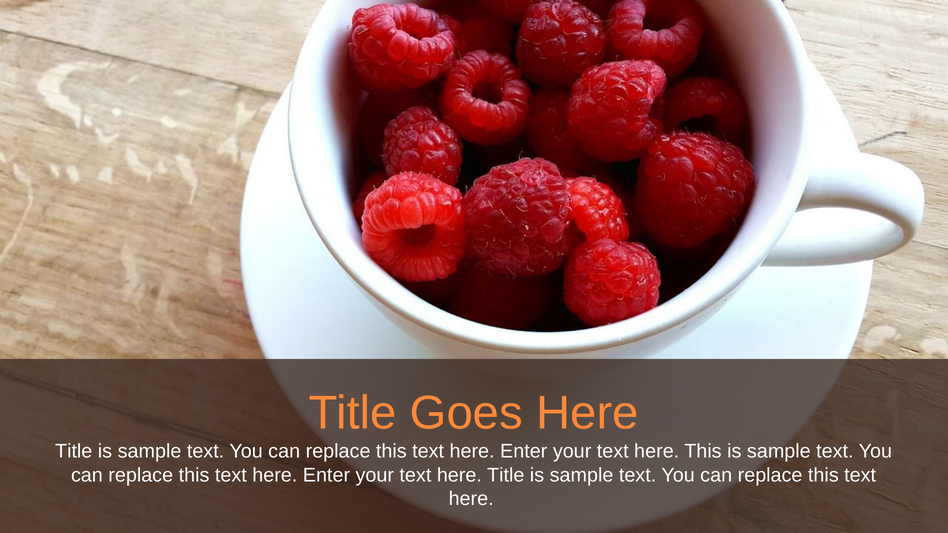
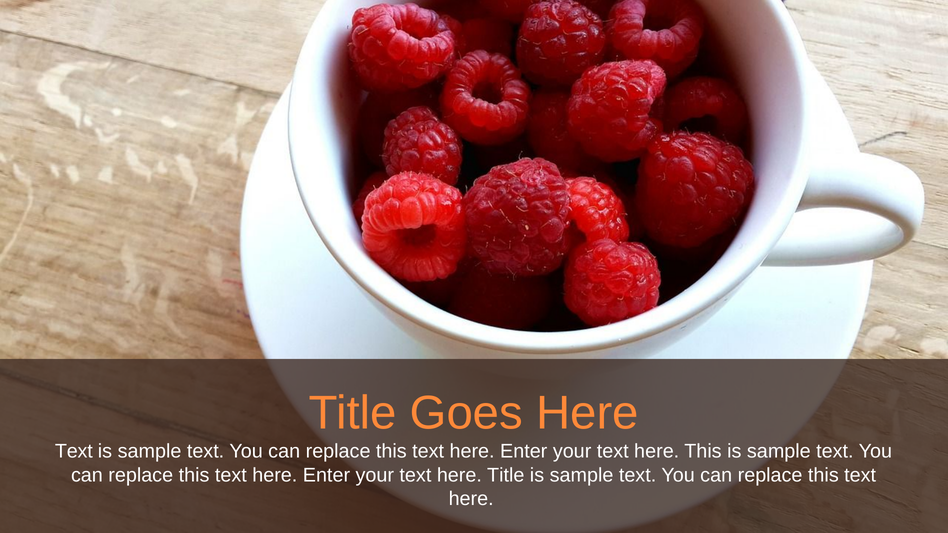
Title at (74, 452): Title -> Text
